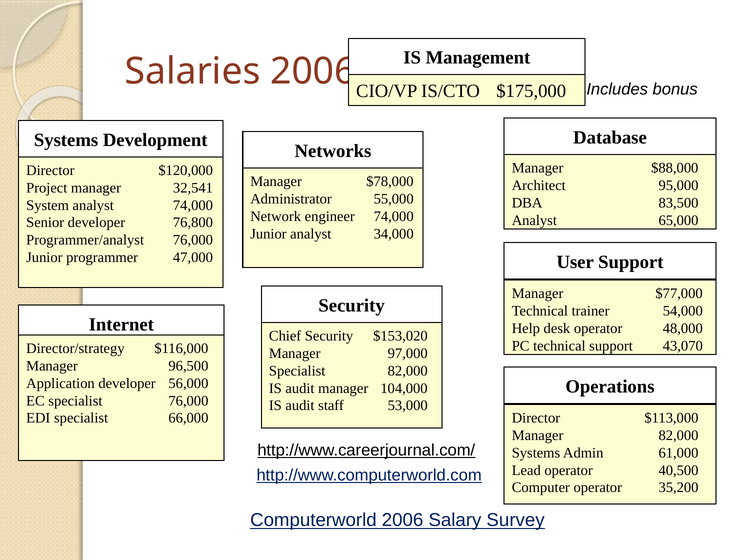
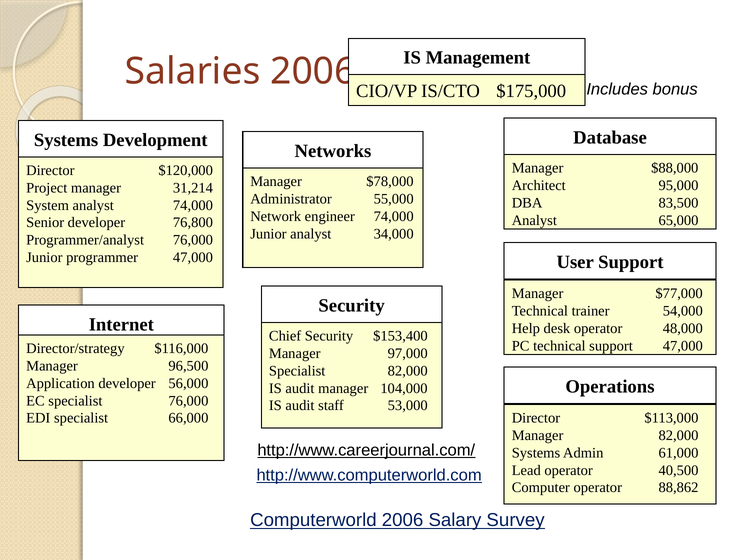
32,541: 32,541 -> 31,214
$153,020: $153,020 -> $153,400
support 43,070: 43,070 -> 47,000
35,200: 35,200 -> 88,862
